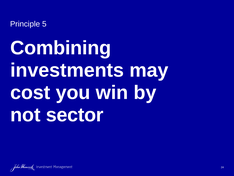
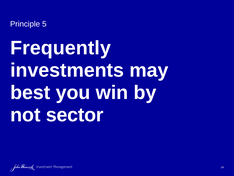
Combining: Combining -> Frequently
cost: cost -> best
